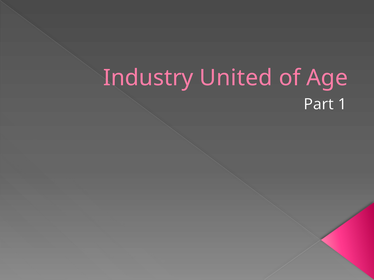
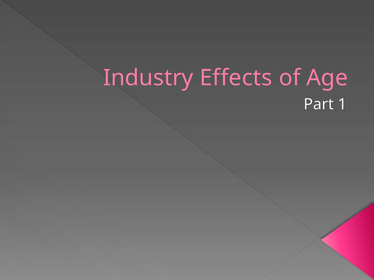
United: United -> Effects
